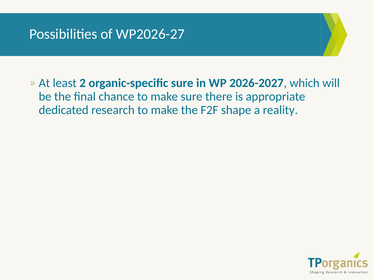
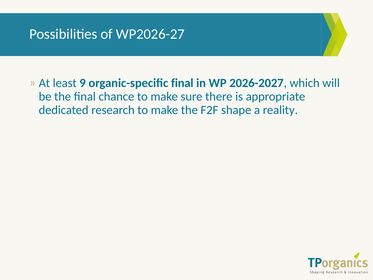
2: 2 -> 9
organic-specific sure: sure -> final
